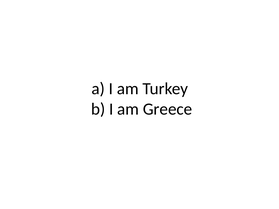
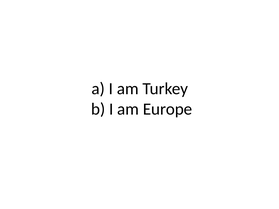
Greece: Greece -> Europe
